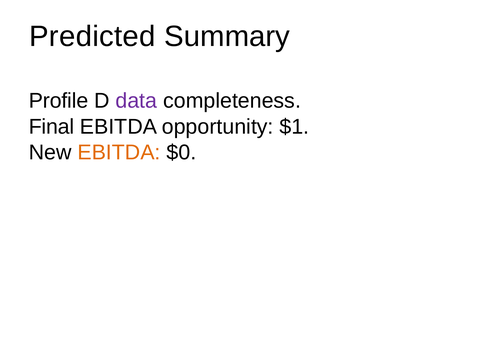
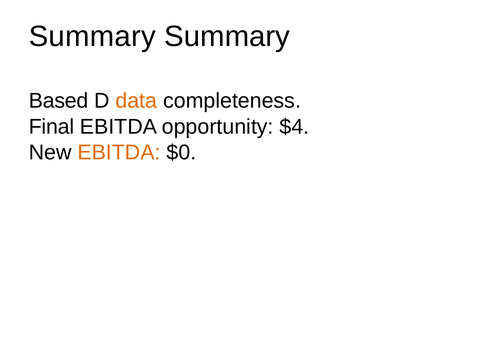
Predicted at (92, 37): Predicted -> Summary
Profile: Profile -> Based
data colour: purple -> orange
$1: $1 -> $4
